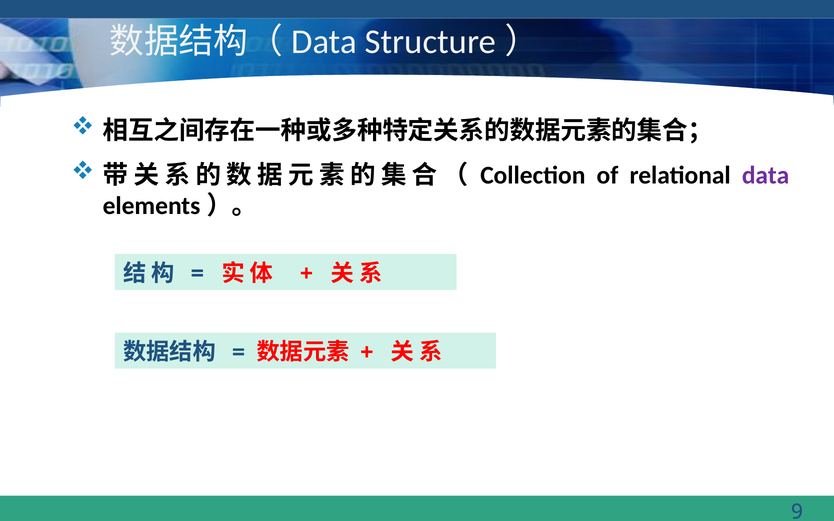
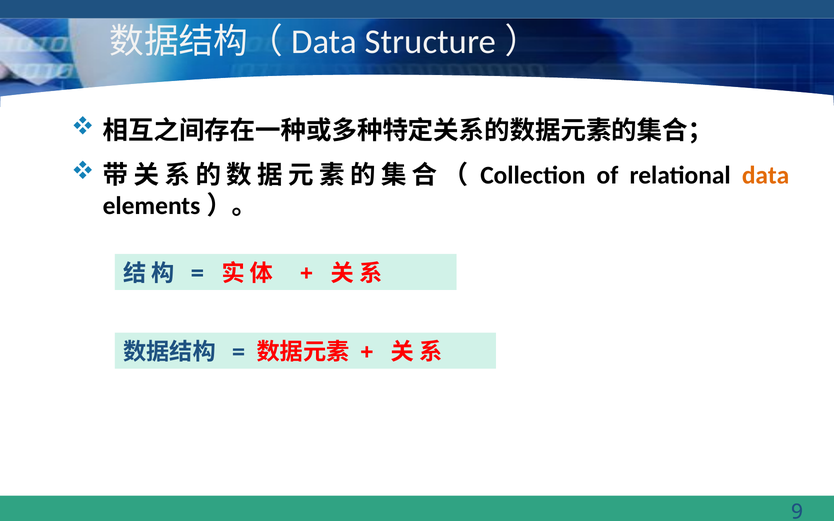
data colour: purple -> orange
